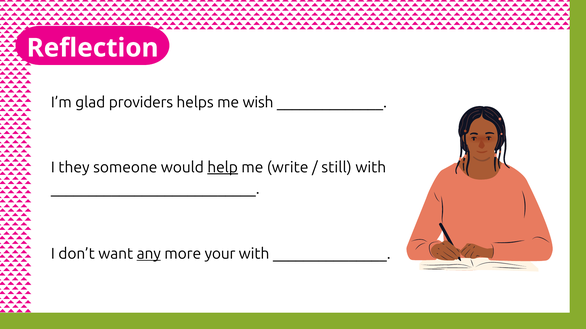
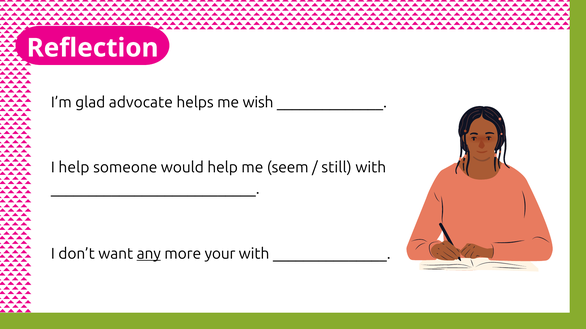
providers: providers -> advocate
I they: they -> help
help at (223, 168) underline: present -> none
write: write -> seem
